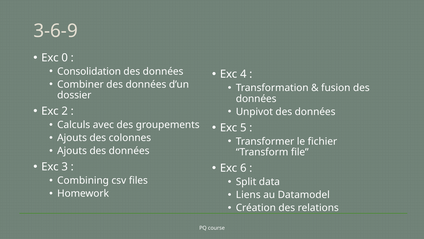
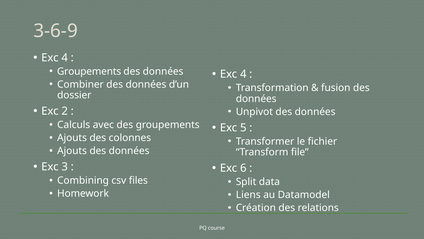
0 at (65, 58): 0 -> 4
Consolidation at (89, 71): Consolidation -> Groupements
